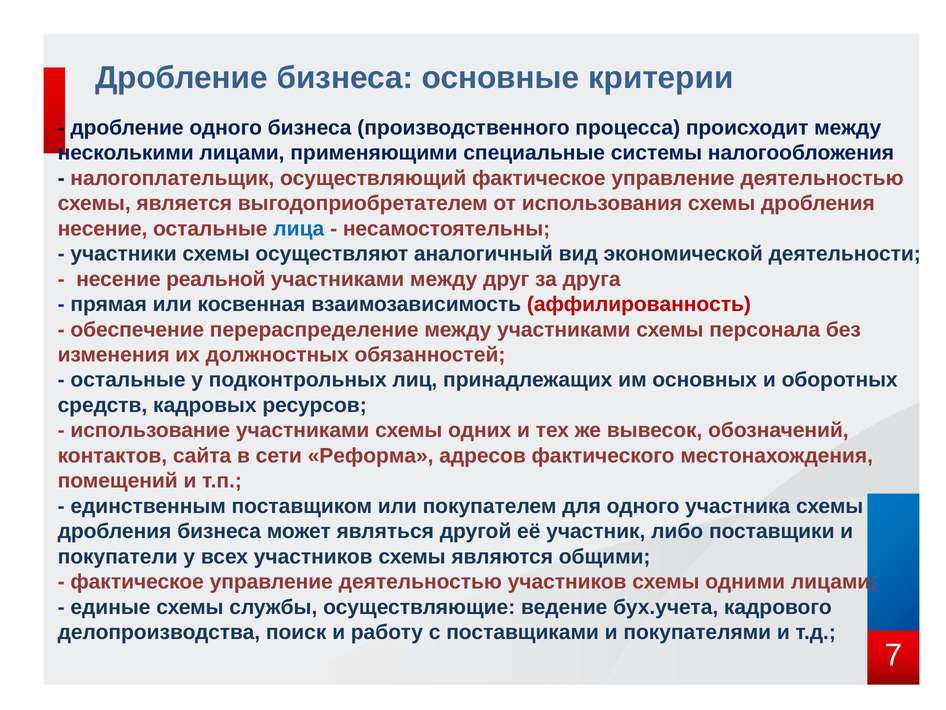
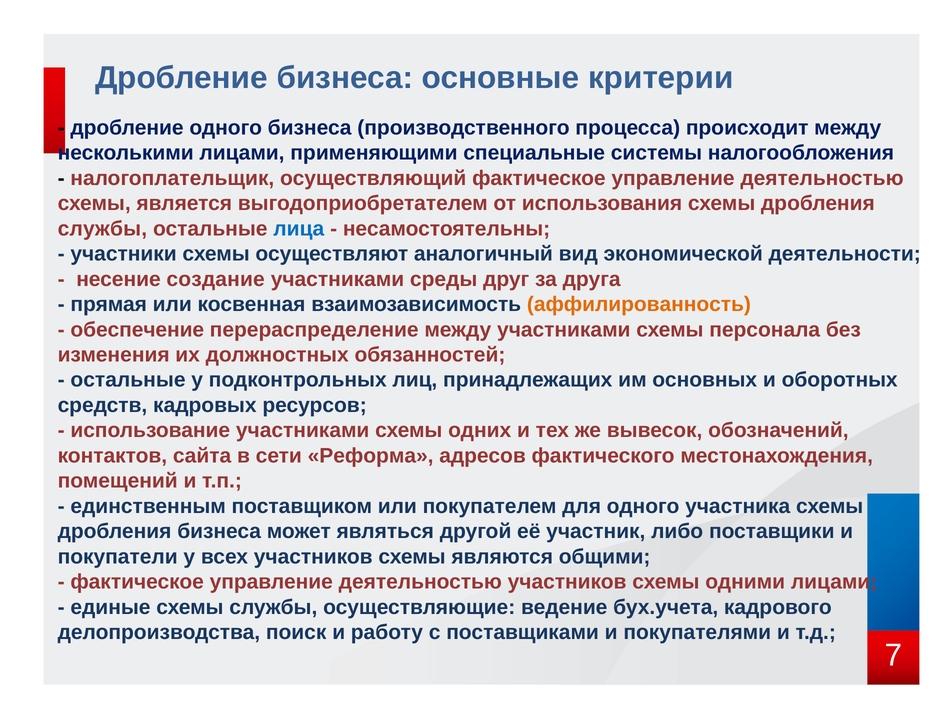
несение at (103, 228): несение -> службы
реальной: реальной -> создание
участниками между: между -> среды
аффилированность colour: red -> orange
